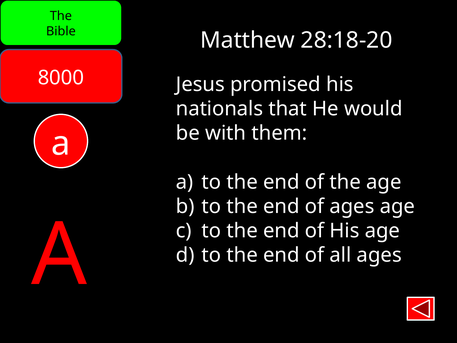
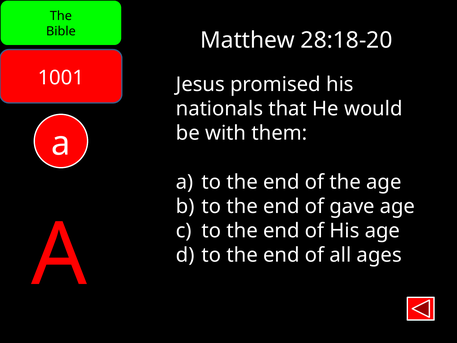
8000: 8000 -> 1001
of ages: ages -> gave
